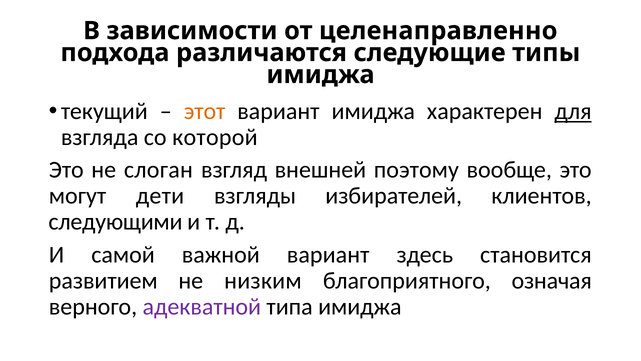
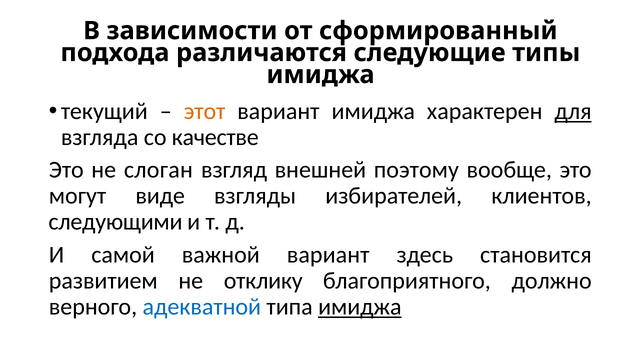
целенаправленно: целенаправленно -> сформированный
которой: которой -> качестве
дети: дети -> виде
низким: низким -> отклику
означая: означая -> должно
адекватной colour: purple -> blue
имиджа at (360, 306) underline: none -> present
